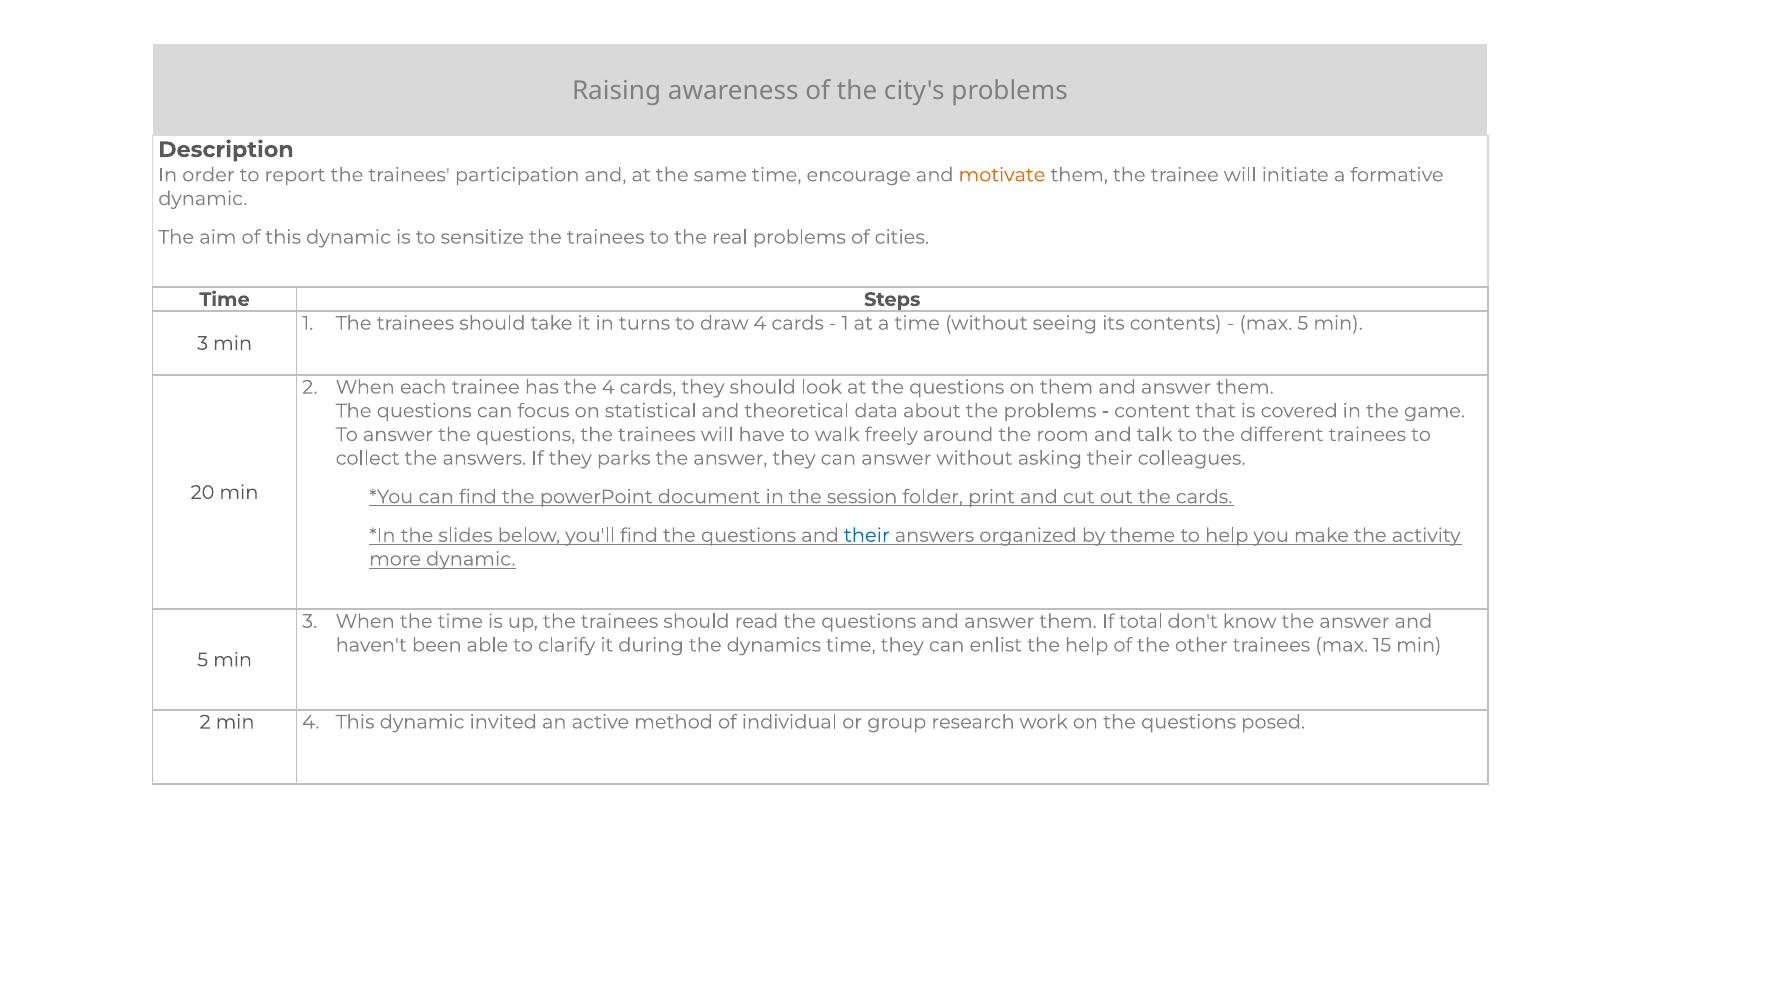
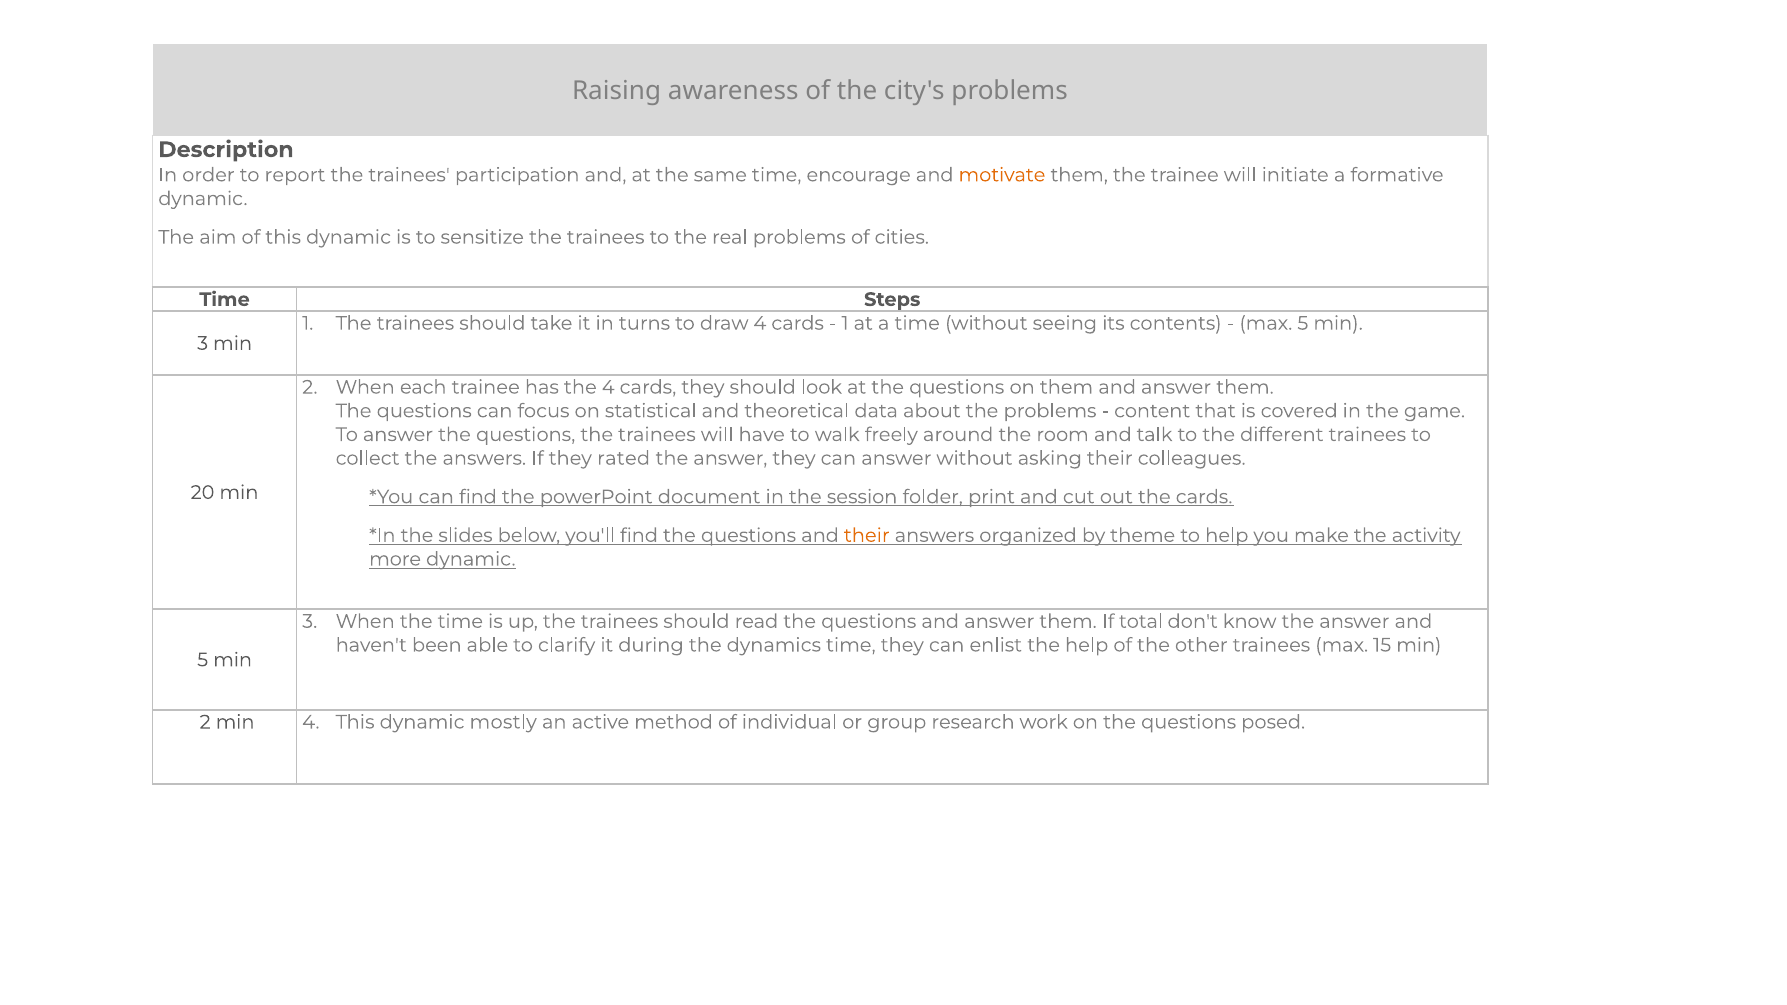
parks: parks -> rated
their at (867, 536) colour: blue -> orange
invited: invited -> mostly
